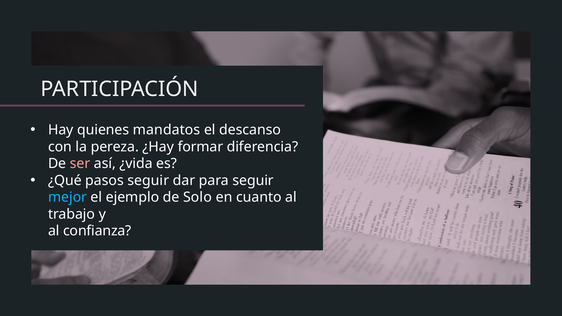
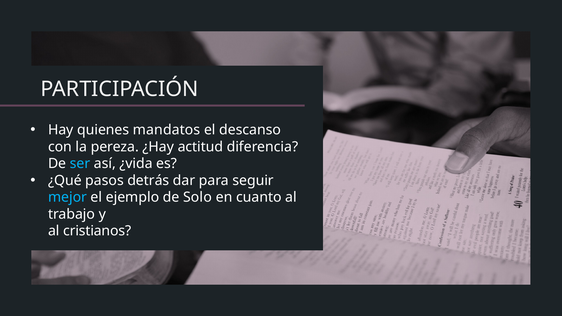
formar: formar -> actitud
ser colour: pink -> light blue
pasos seguir: seguir -> detrás
confianza: confianza -> cristianos
